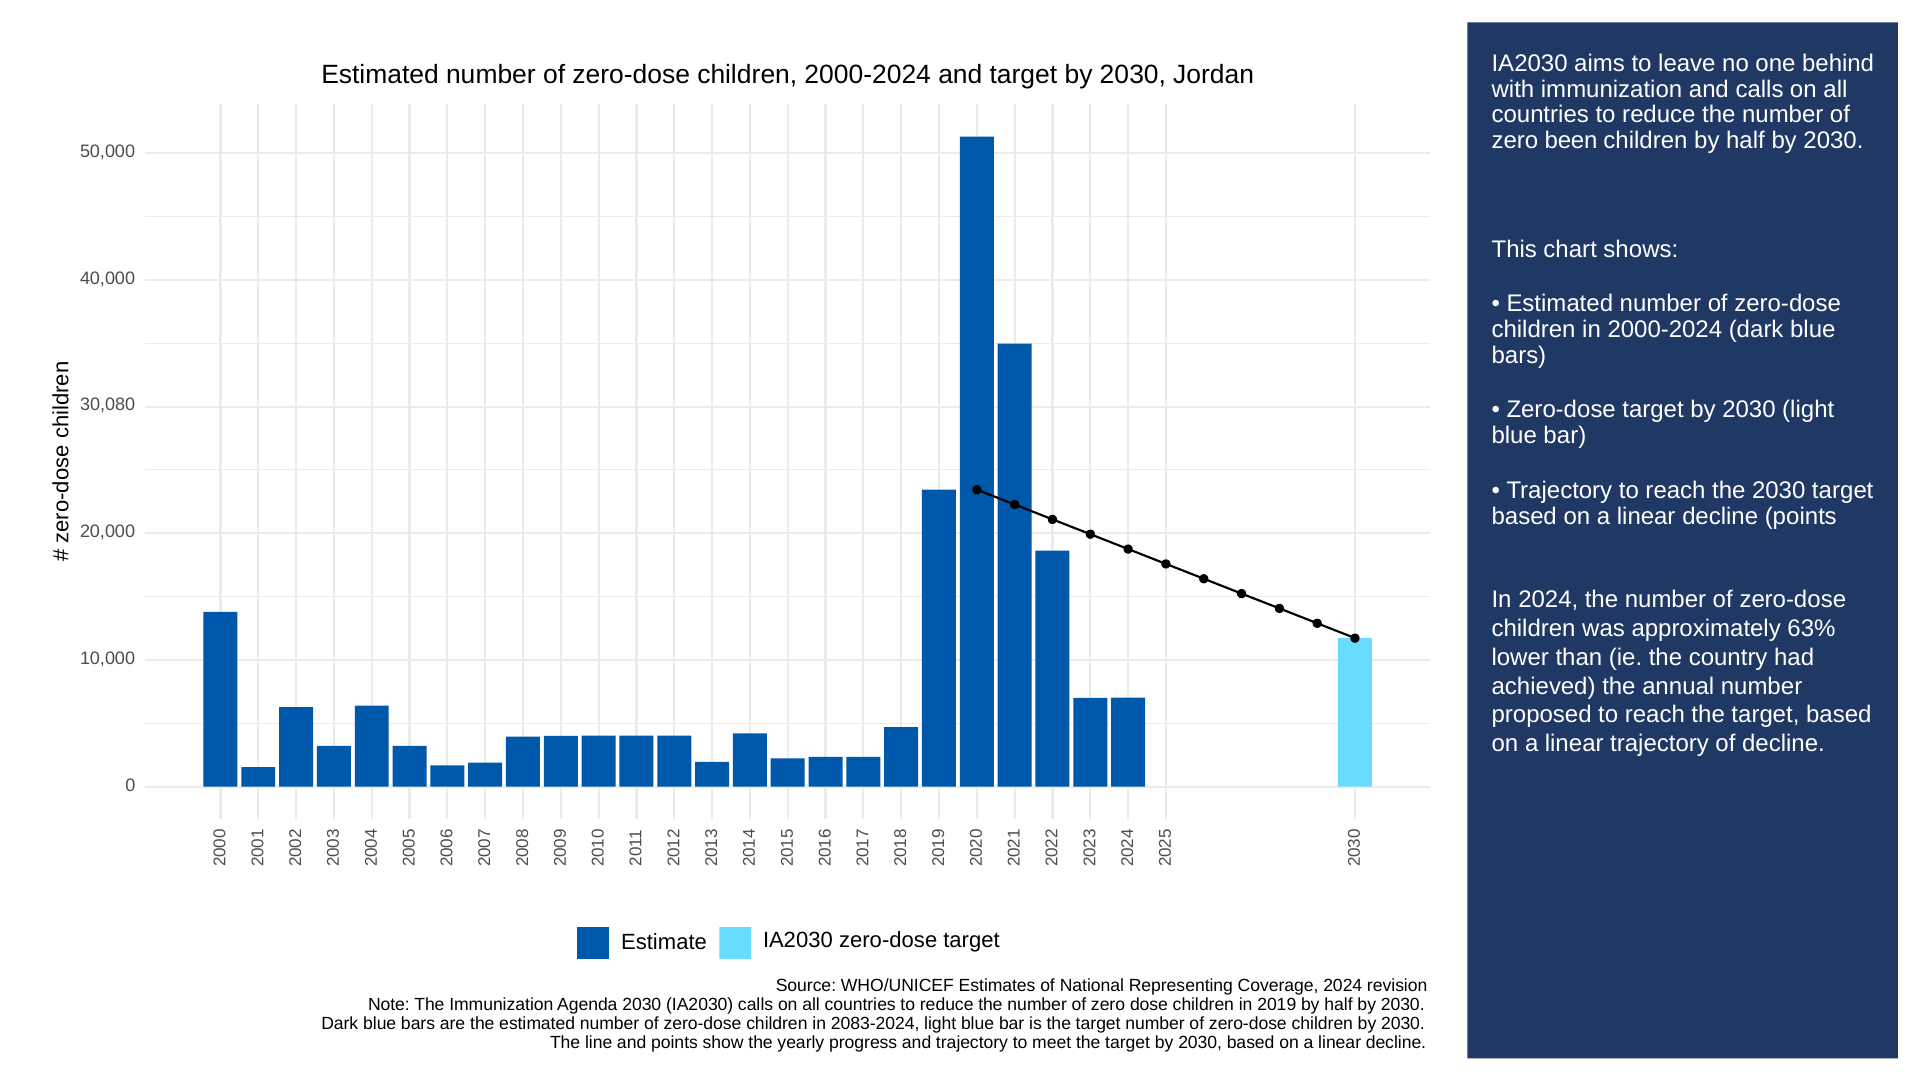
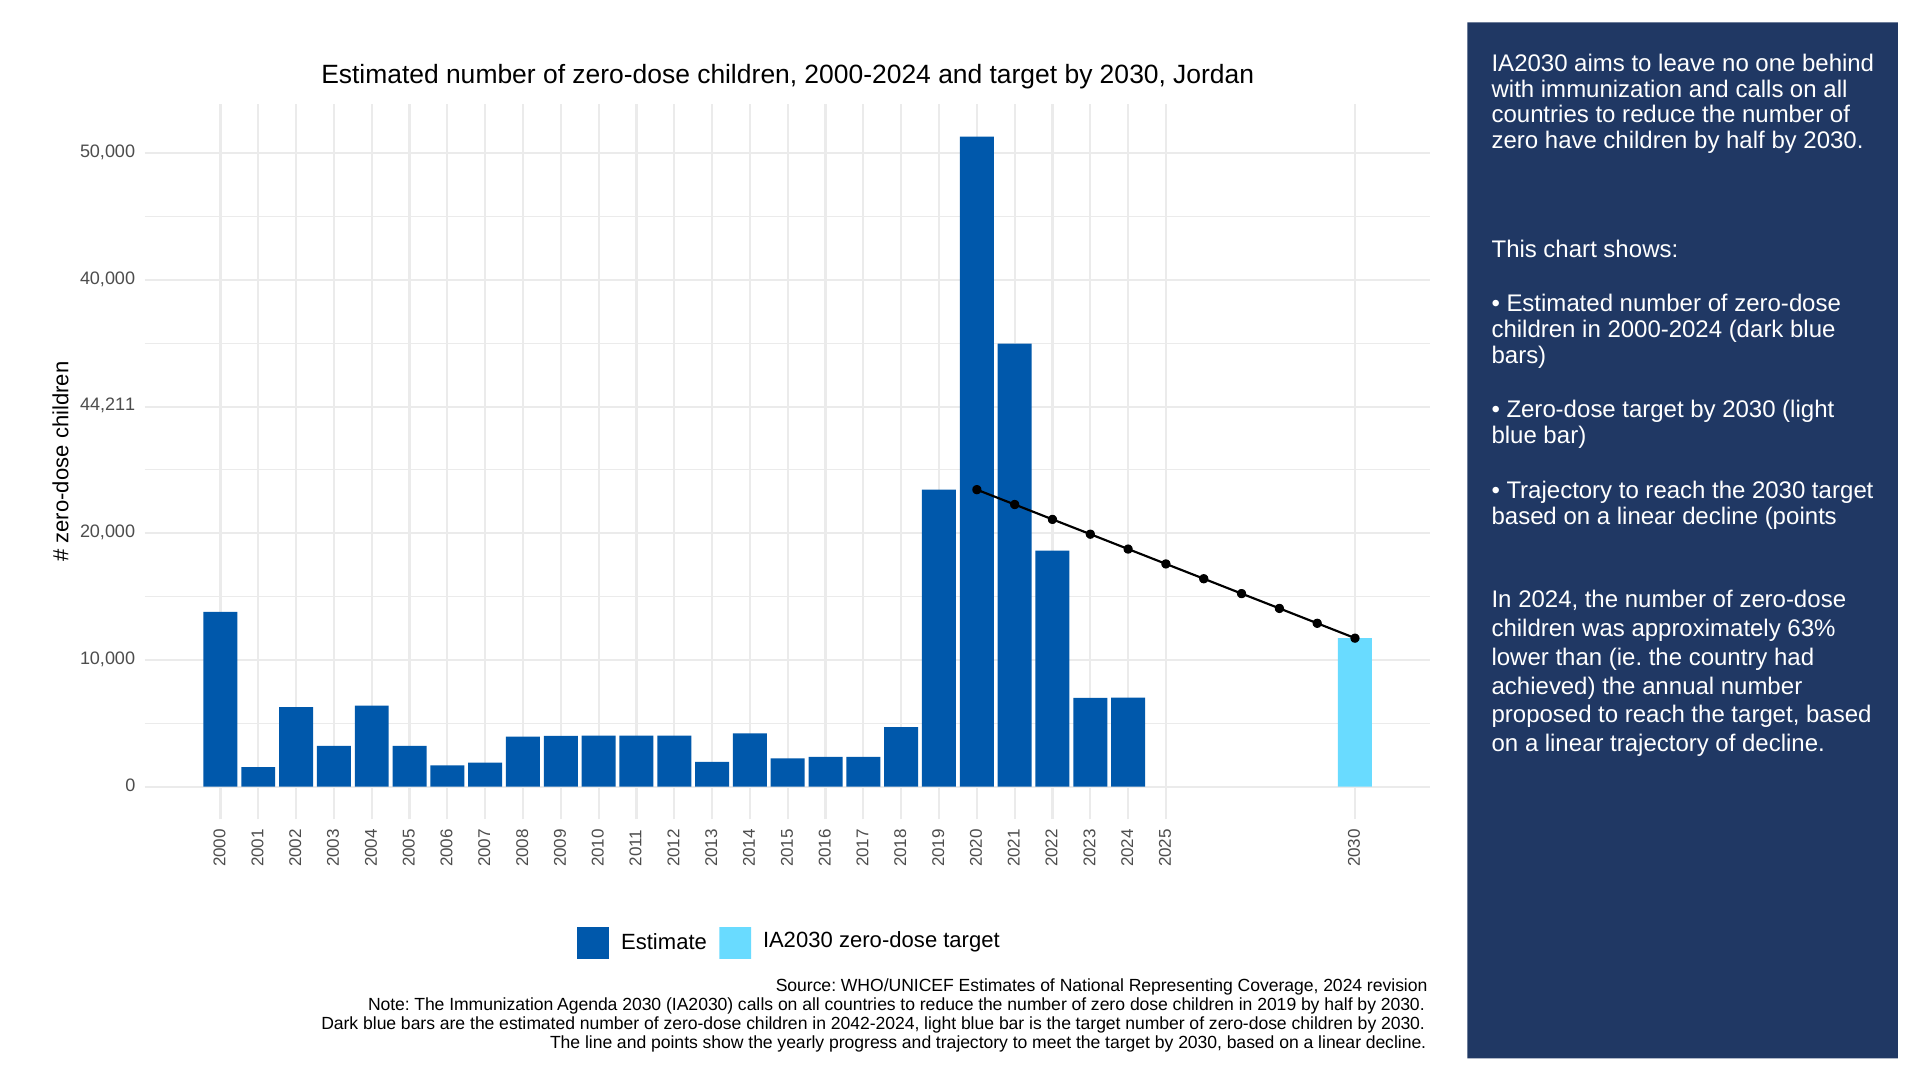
been: been -> have
30,080: 30,080 -> 44,211
2083-2024: 2083-2024 -> 2042-2024
